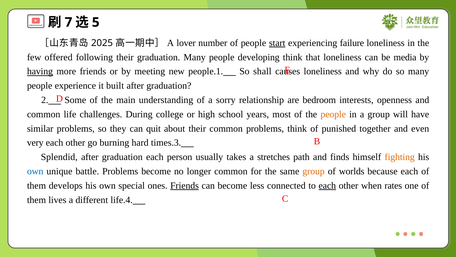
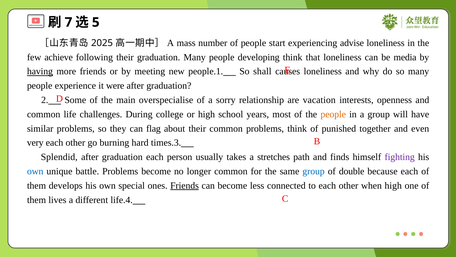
lover: lover -> mass
start underline: present -> none
failure: failure -> advise
offered: offered -> achieve
built: built -> were
understanding: understanding -> overspecialise
bedroom: bedroom -> vacation
quit: quit -> flag
fighting colour: orange -> purple
group at (314, 171) colour: orange -> blue
worlds: worlds -> double
each at (327, 185) underline: present -> none
when rates: rates -> high
